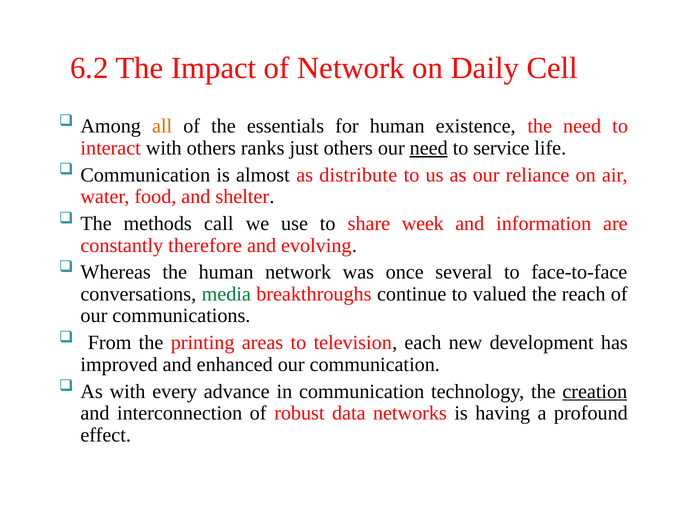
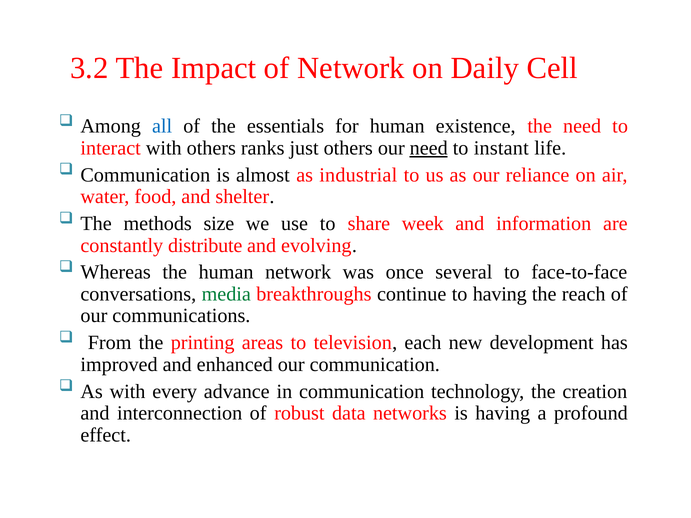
6.2: 6.2 -> 3.2
all colour: orange -> blue
service: service -> instant
distribute: distribute -> industrial
call: call -> size
therefore: therefore -> distribute
to valued: valued -> having
creation underline: present -> none
